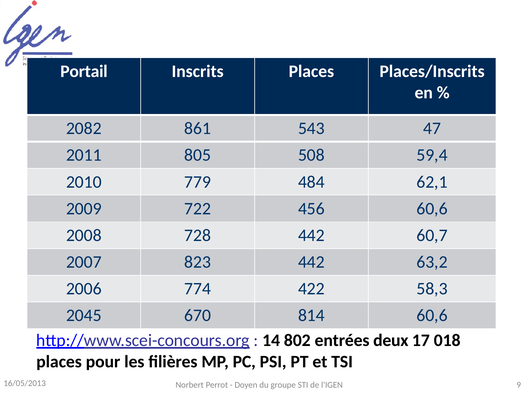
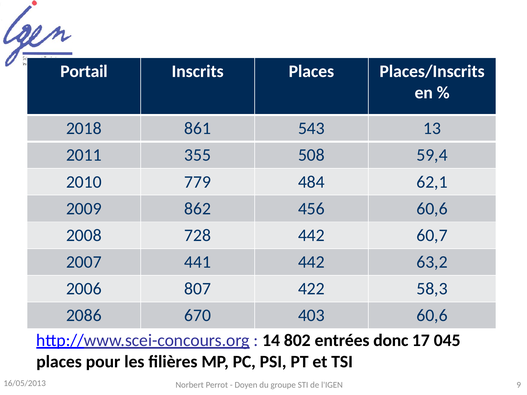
2082: 2082 -> 2018
47: 47 -> 13
805: 805 -> 355
722: 722 -> 862
823: 823 -> 441
774: 774 -> 807
2045: 2045 -> 2086
814: 814 -> 403
deux: deux -> donc
018: 018 -> 045
